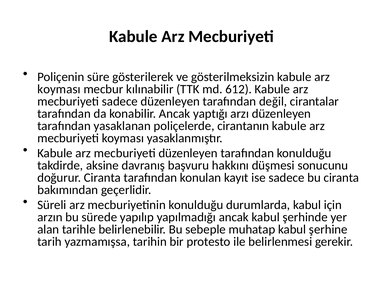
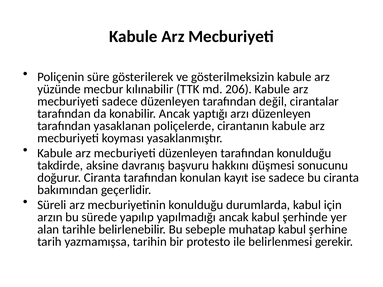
koyması at (59, 89): koyması -> yüzünde
612: 612 -> 206
